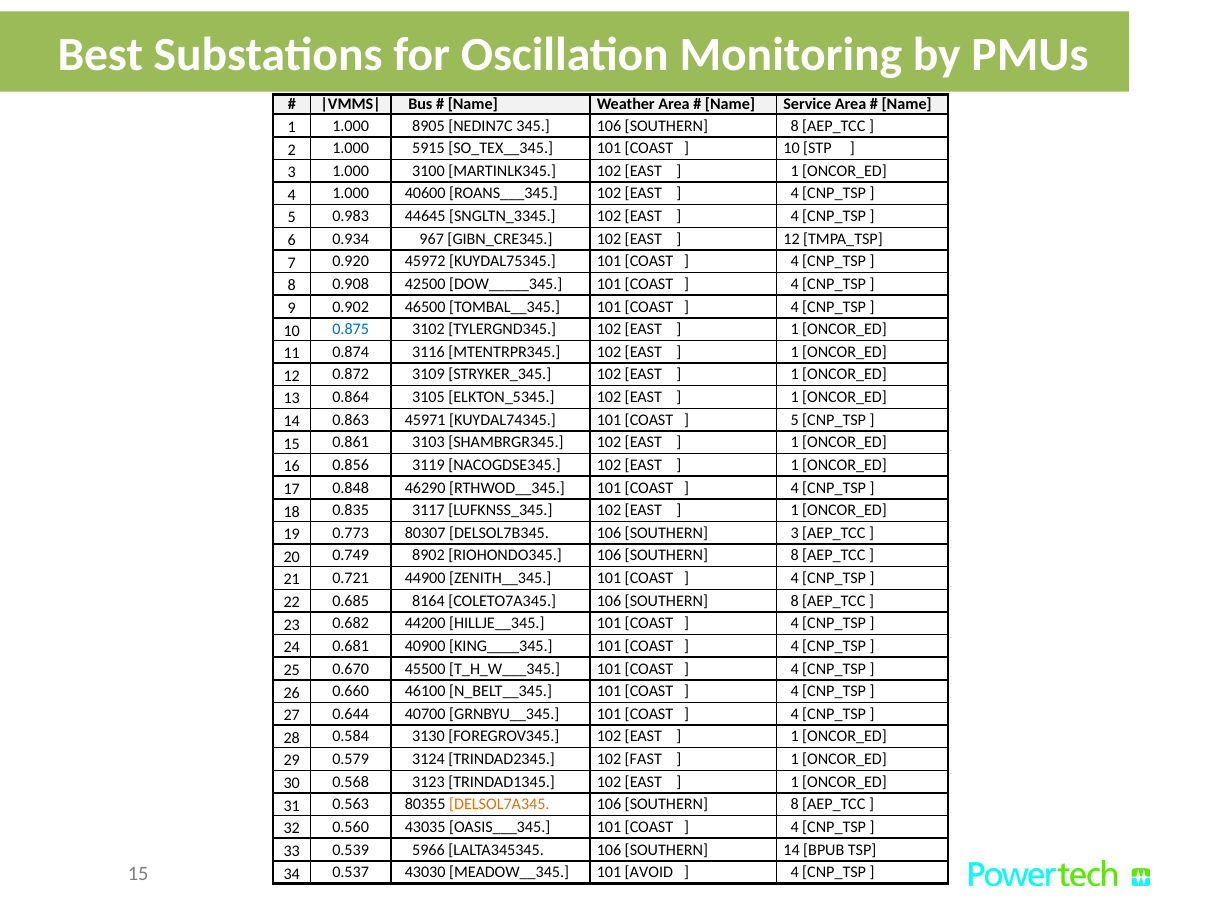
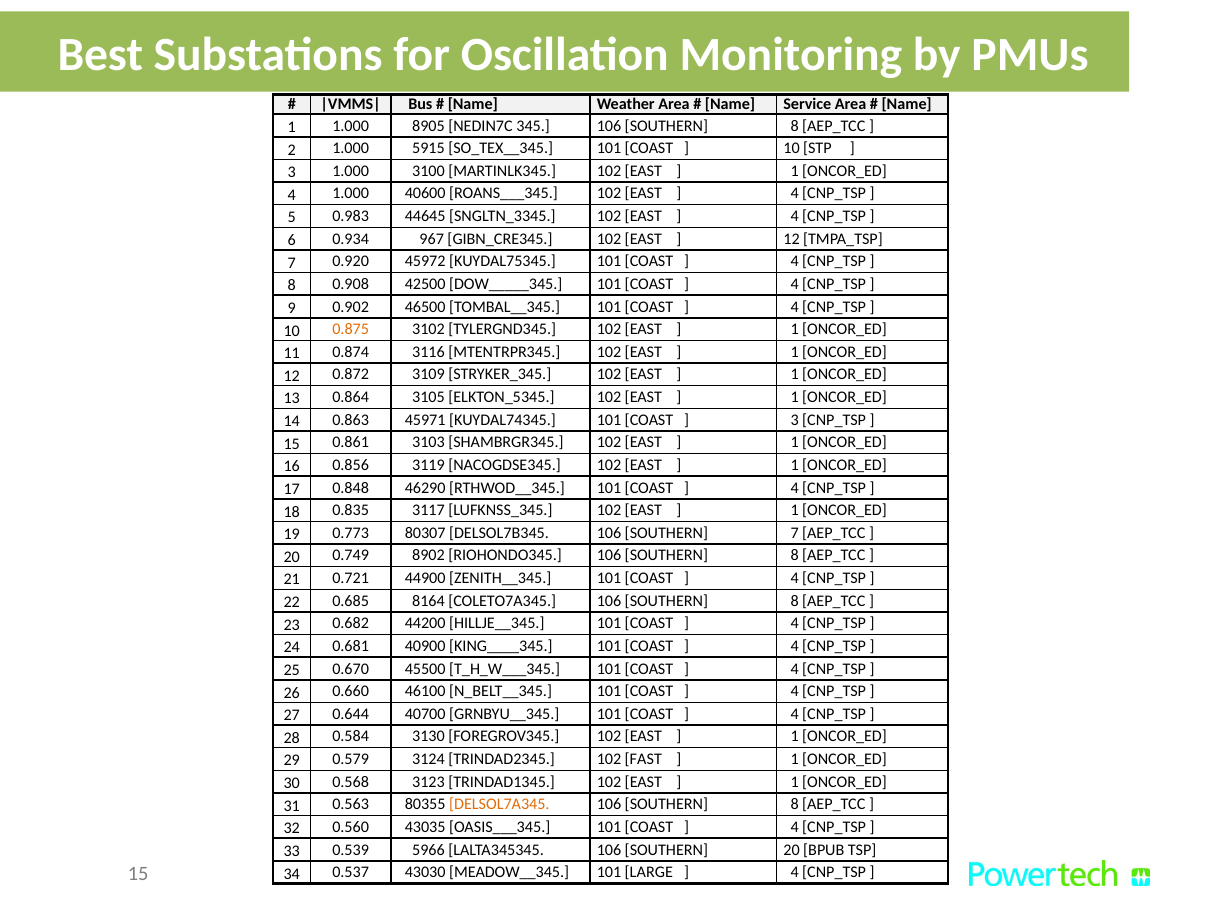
0.875 colour: blue -> orange
5 at (795, 420): 5 -> 3
SOUTHERN 3: 3 -> 7
SOUTHERN 14: 14 -> 20
AVOID: AVOID -> LARGE
